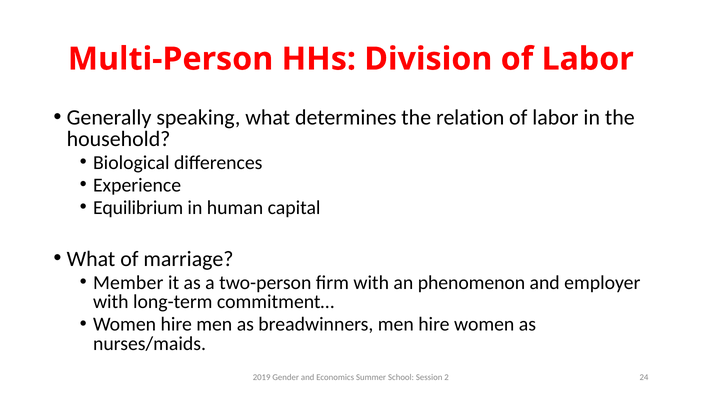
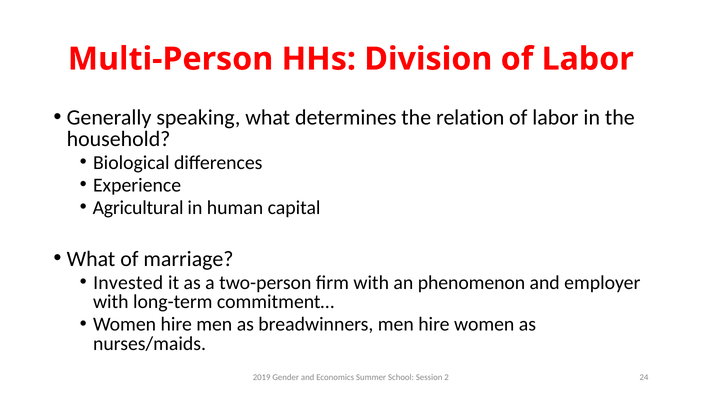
Equilibrium: Equilibrium -> Agricultural
Member: Member -> Invested
